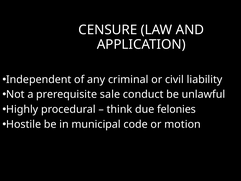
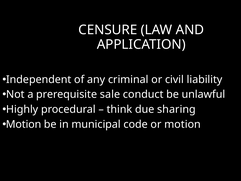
felonies: felonies -> sharing
Hostile at (24, 124): Hostile -> Motion
